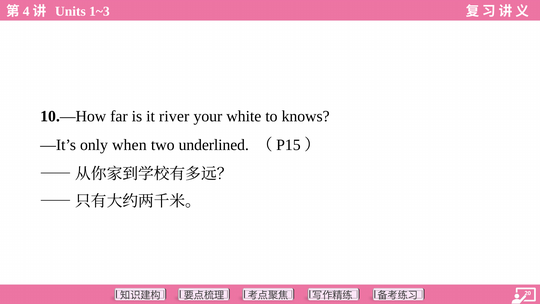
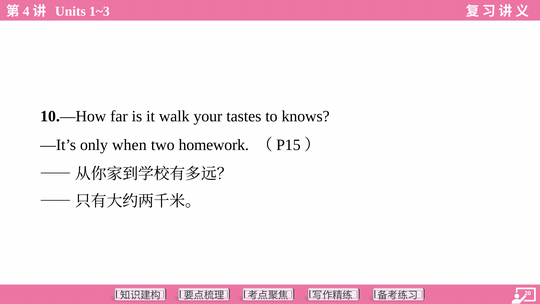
river: river -> walk
white: white -> tastes
underlined: underlined -> homework
